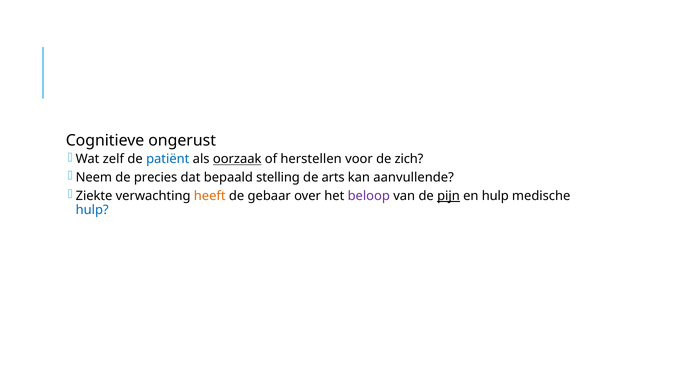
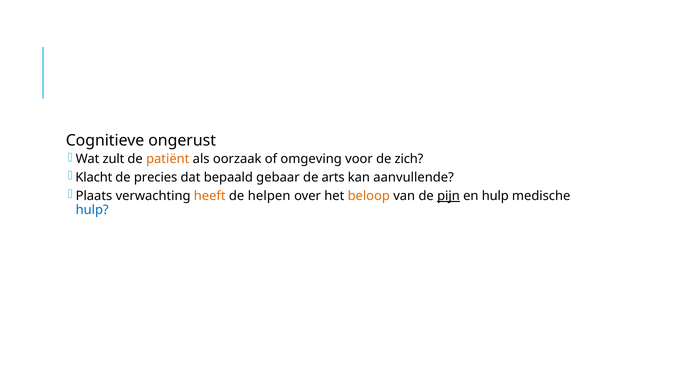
zelf: zelf -> zult
patiënt colour: blue -> orange
oorzaak underline: present -> none
herstellen: herstellen -> omgeving
Neem: Neem -> Klacht
stelling: stelling -> gebaar
Ziekte: Ziekte -> Plaats
gebaar: gebaar -> helpen
beloop colour: purple -> orange
